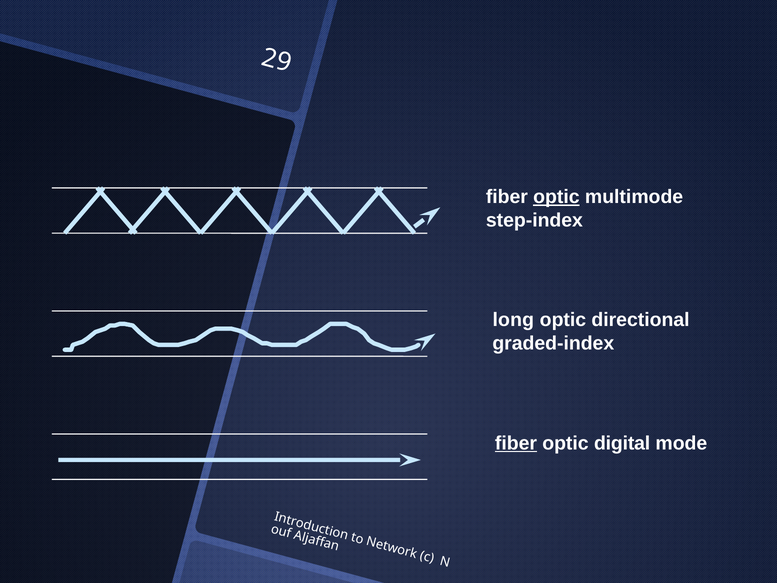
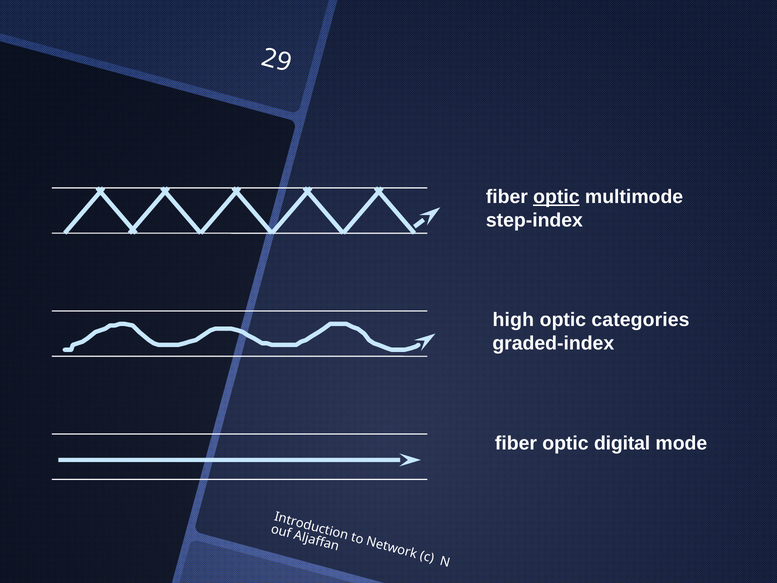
long: long -> high
directional: directional -> categories
fiber at (516, 443) underline: present -> none
